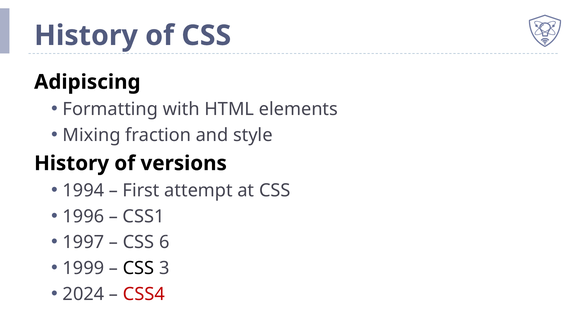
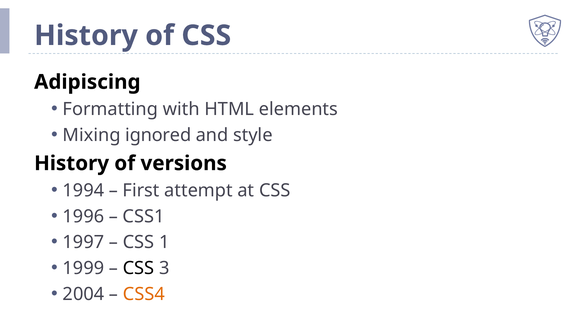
fraction: fraction -> ignored
6: 6 -> 1
2024: 2024 -> 2004
CSS4 colour: red -> orange
